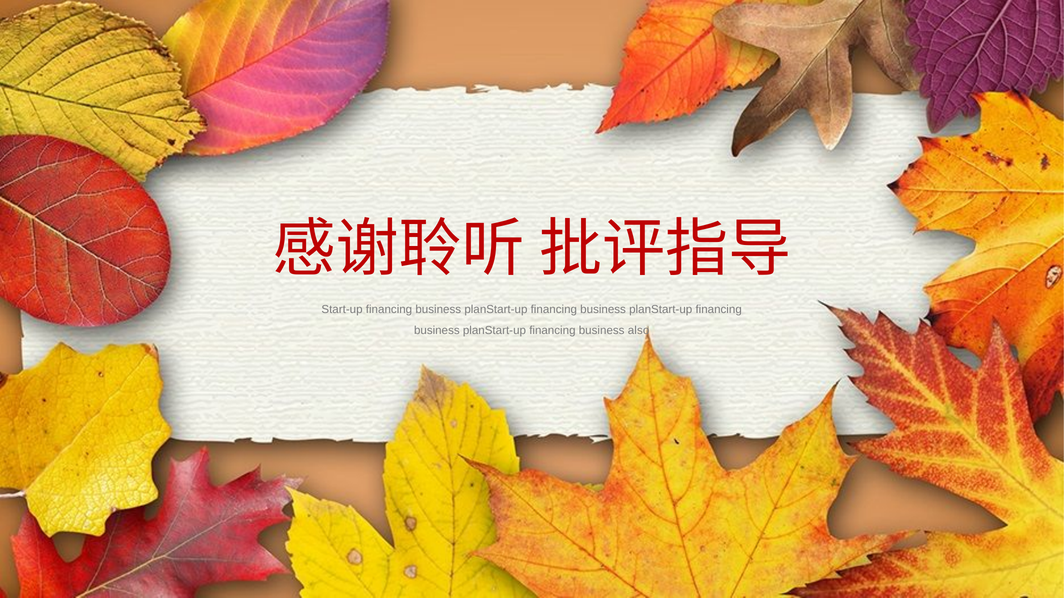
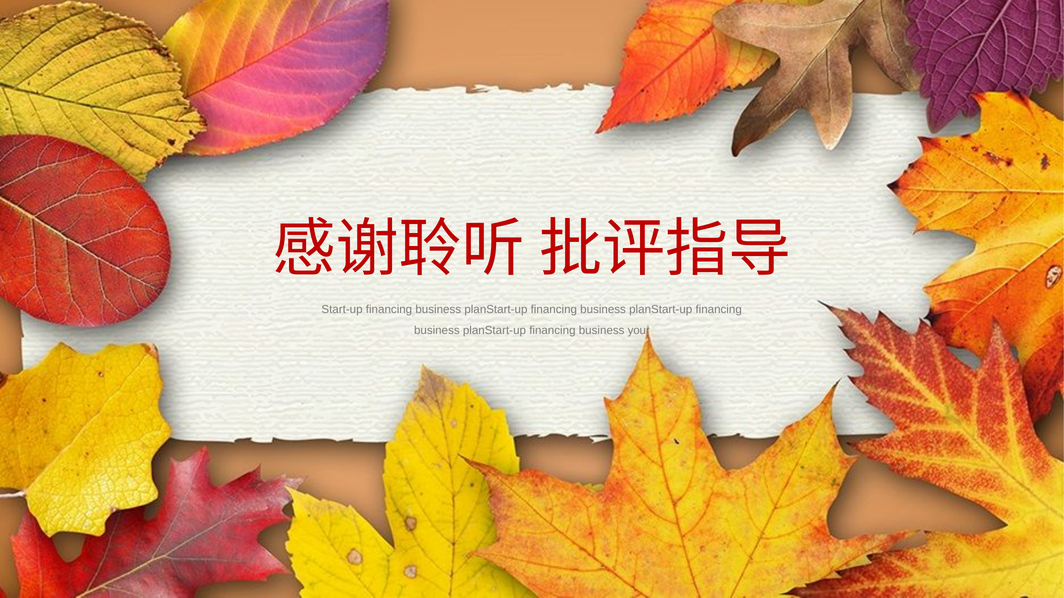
also: also -> your
